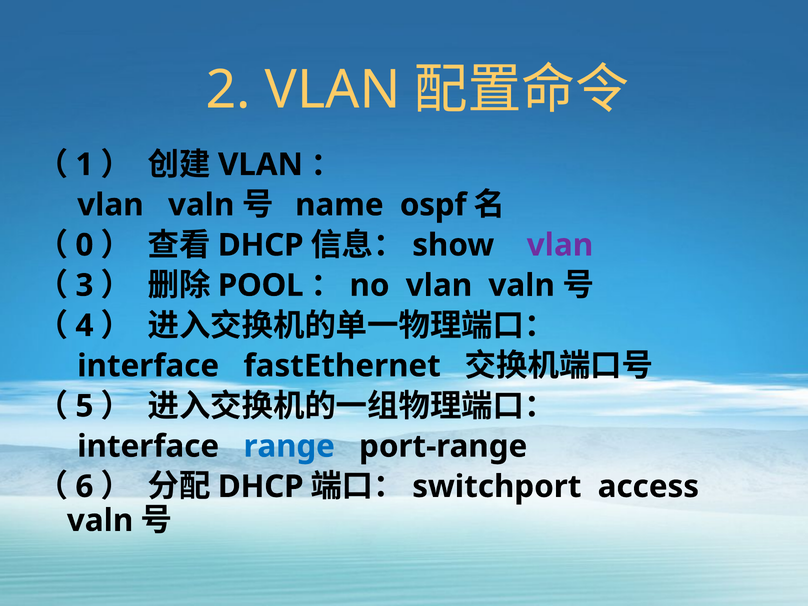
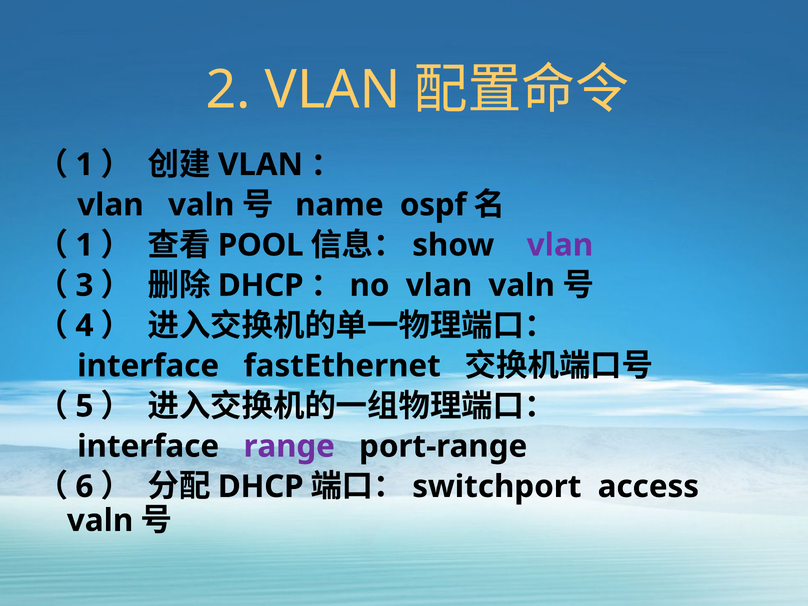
0 at (84, 245): 0 -> 1
DHCP at (261, 245): DHCP -> POOL
POOL at (261, 285): POOL -> DHCP
range colour: blue -> purple
